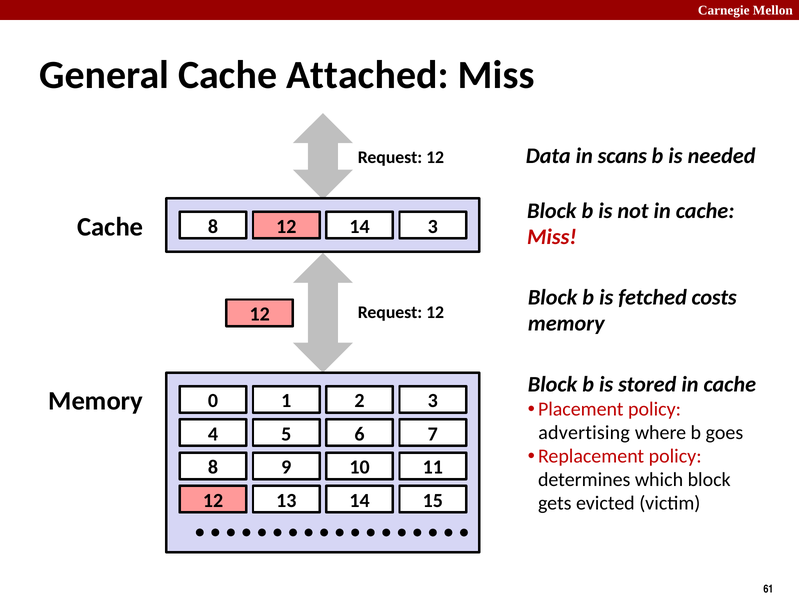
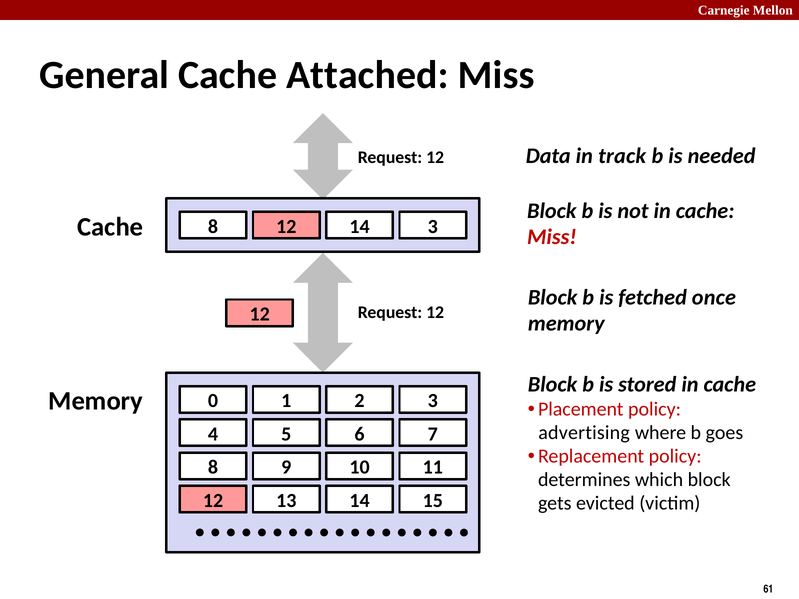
scans: scans -> track
costs: costs -> once
